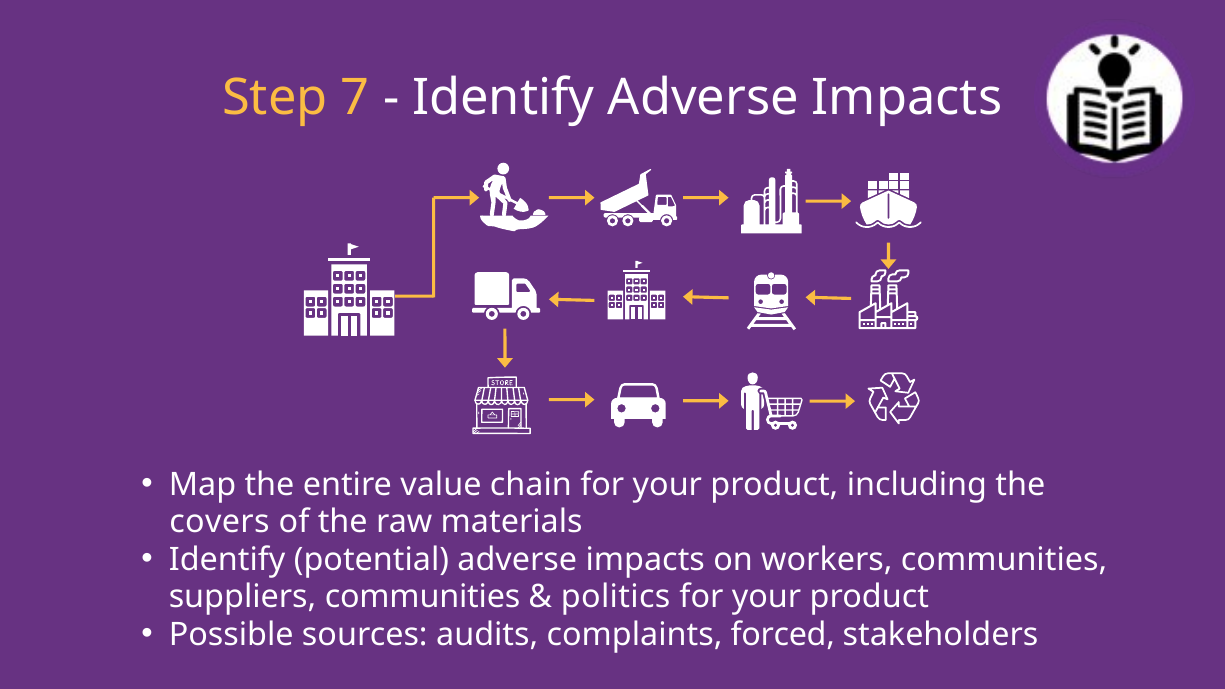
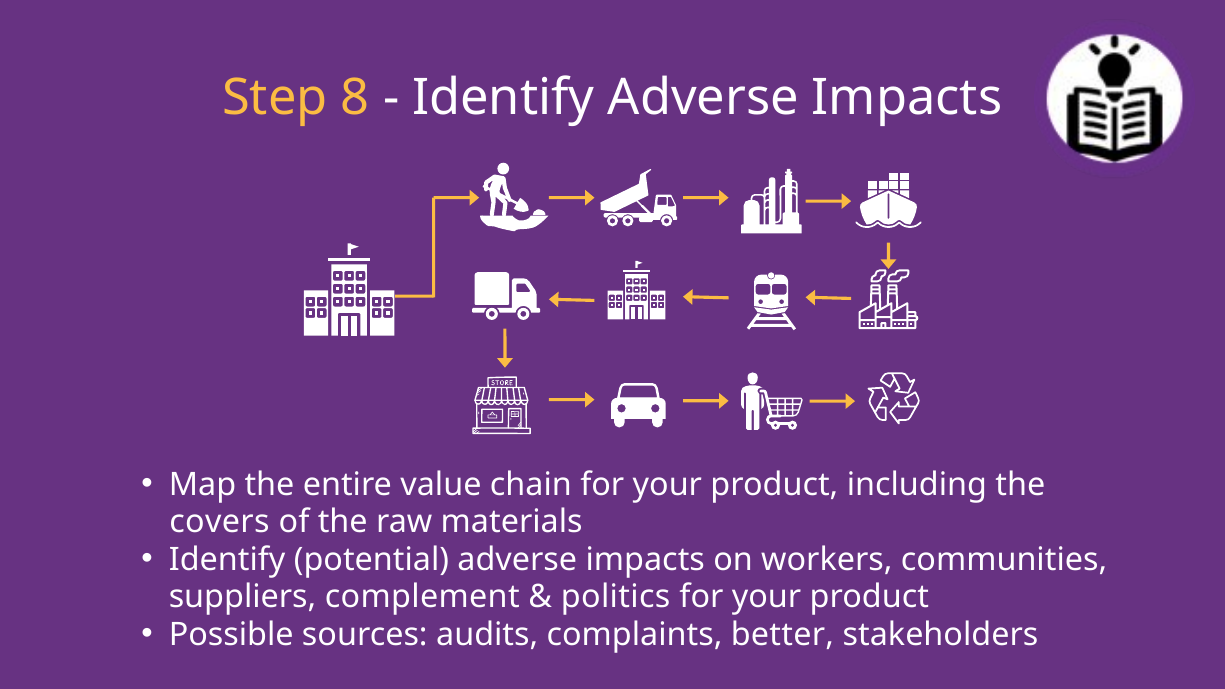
7: 7 -> 8
suppliers communities: communities -> complement
forced: forced -> better
